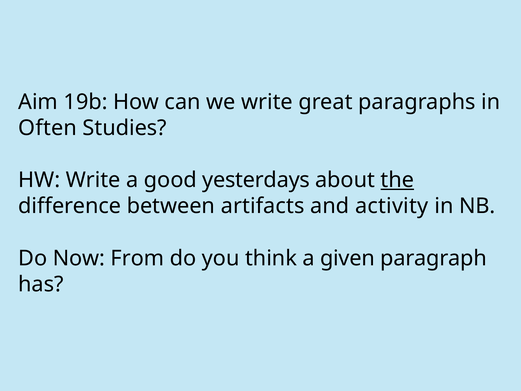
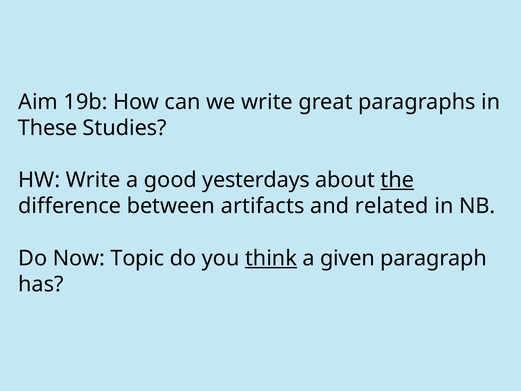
Often: Often -> These
activity: activity -> related
From: From -> Topic
think underline: none -> present
